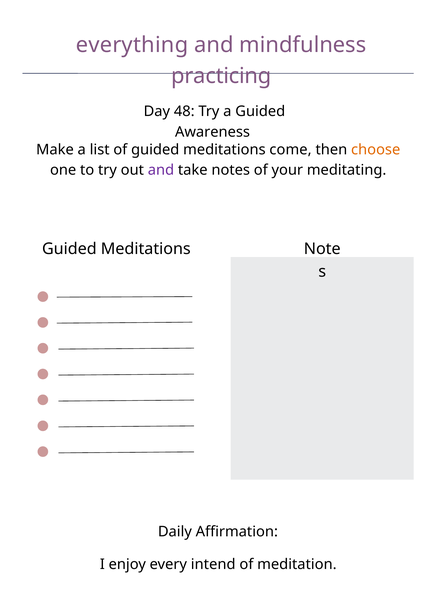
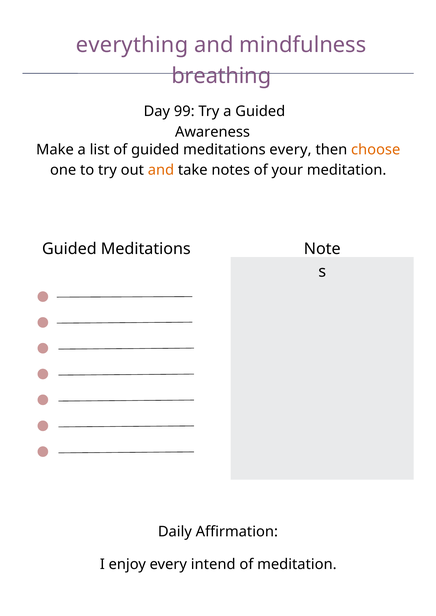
practicing: practicing -> breathing
48: 48 -> 99
meditations come: come -> every
and at (161, 170) colour: purple -> orange
your meditating: meditating -> meditation
